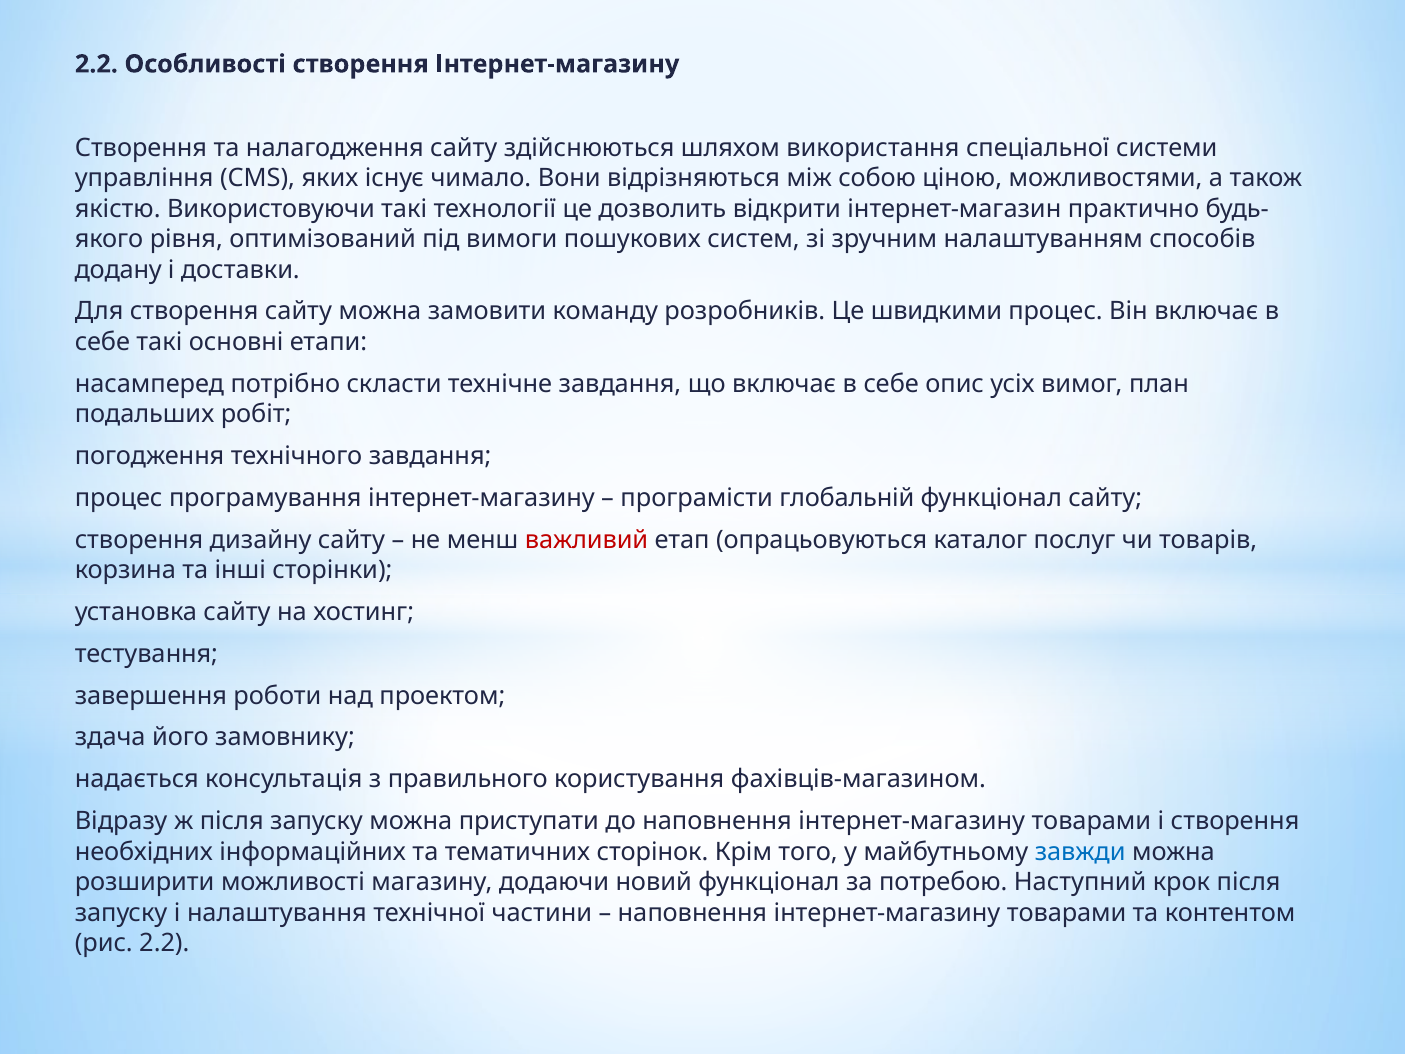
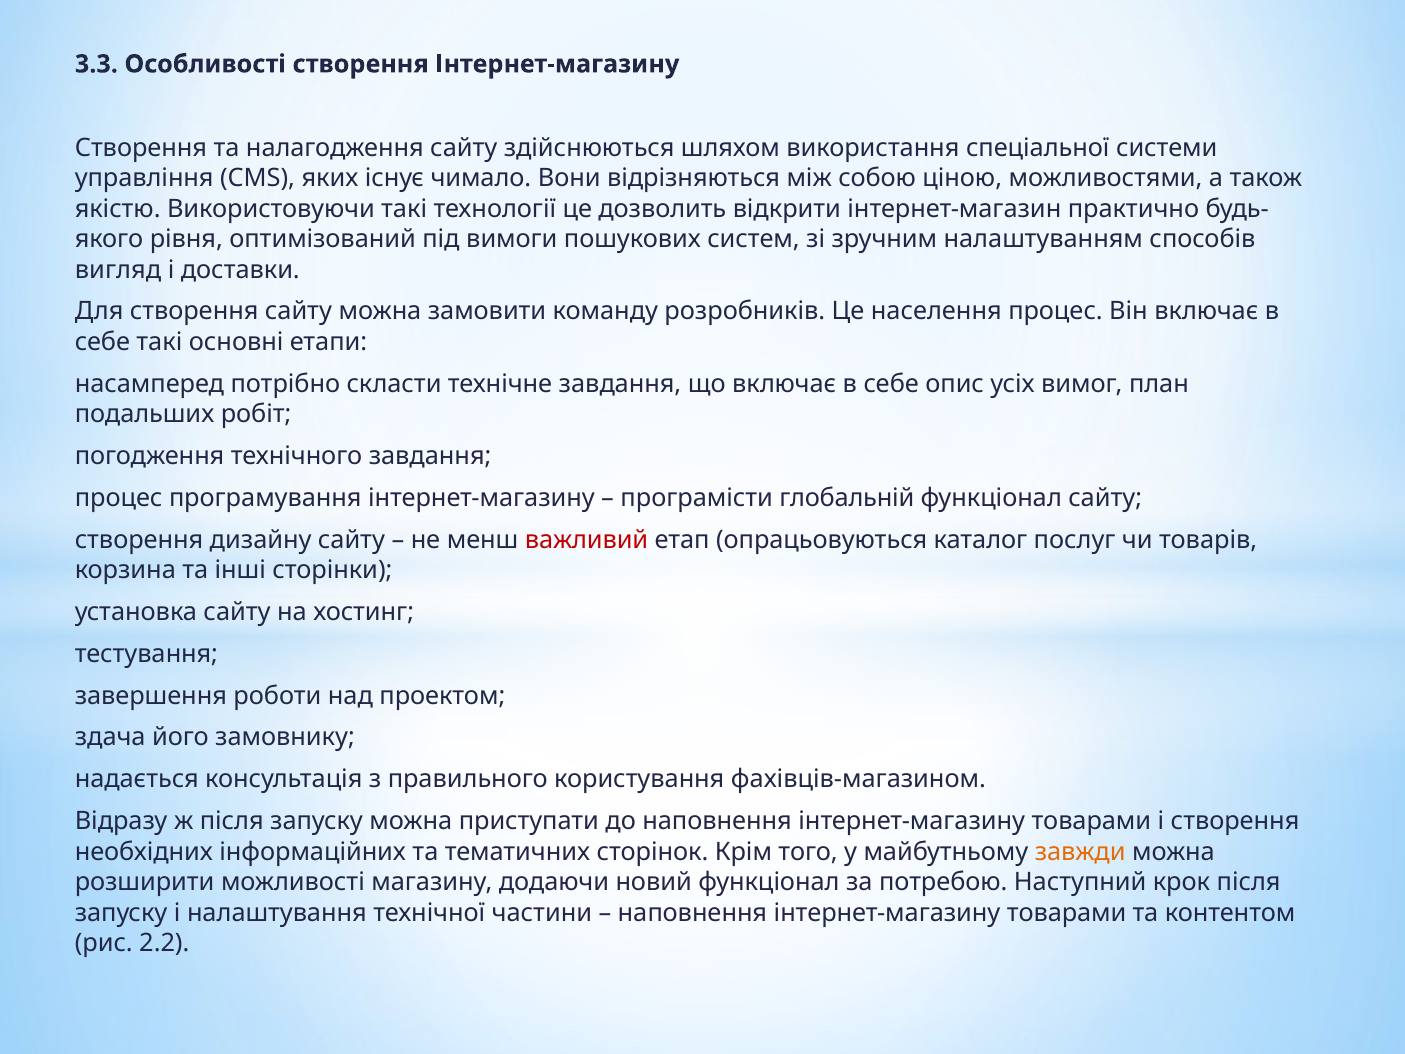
2.2 at (96, 64): 2.2 -> 3.3
додану: додану -> вигляд
швидкими: швидкими -> населення
завжди colour: blue -> orange
